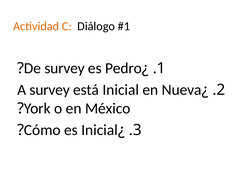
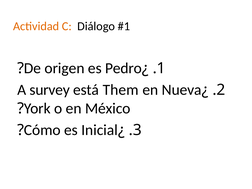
survey at (65, 68): survey -> origen
está Inicial: Inicial -> Them
